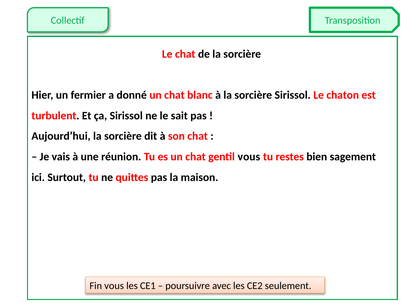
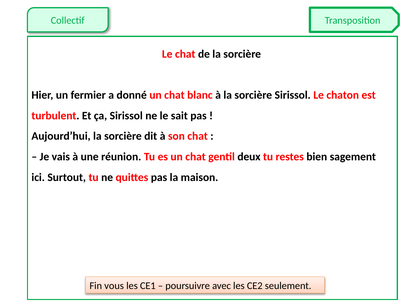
gentil vous: vous -> deux
